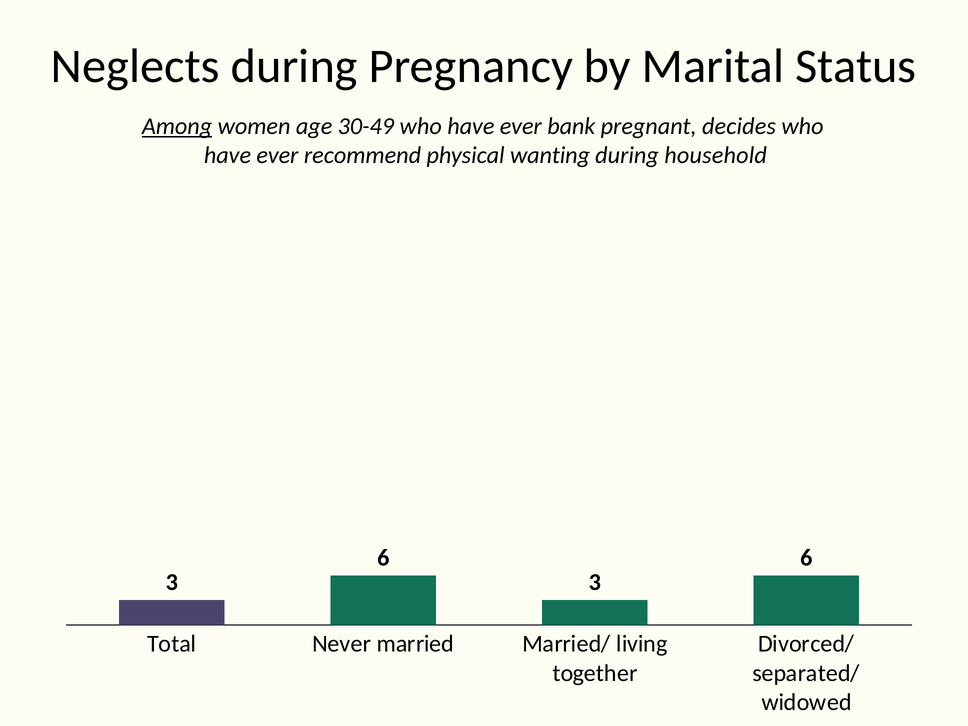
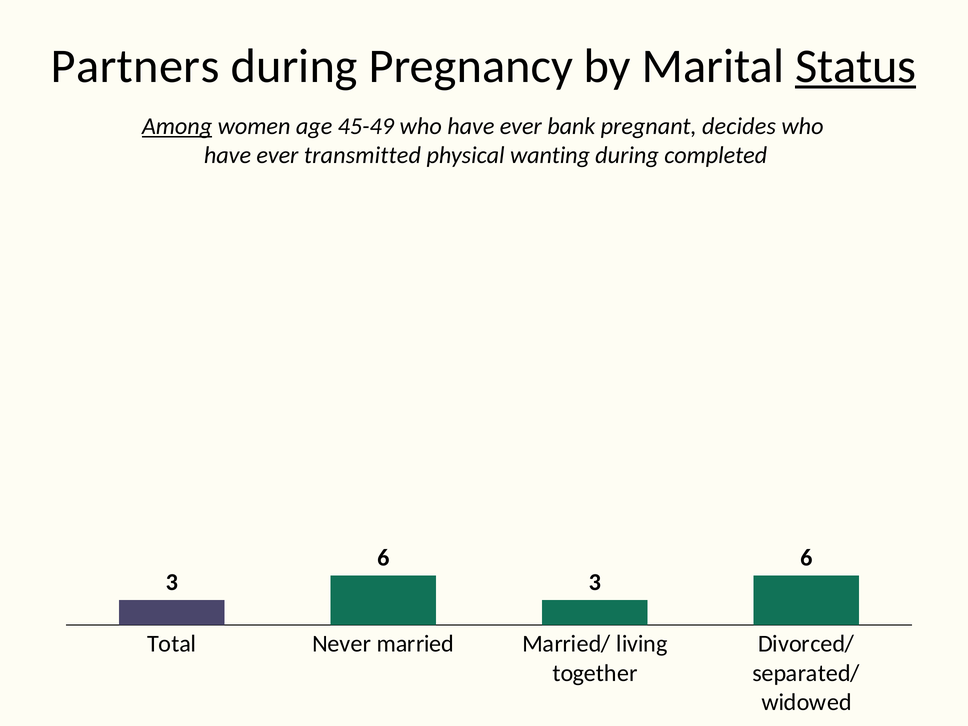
Neglects: Neglects -> Partners
Status underline: none -> present
30-49: 30-49 -> 45-49
recommend: recommend -> transmitted
household: household -> completed
